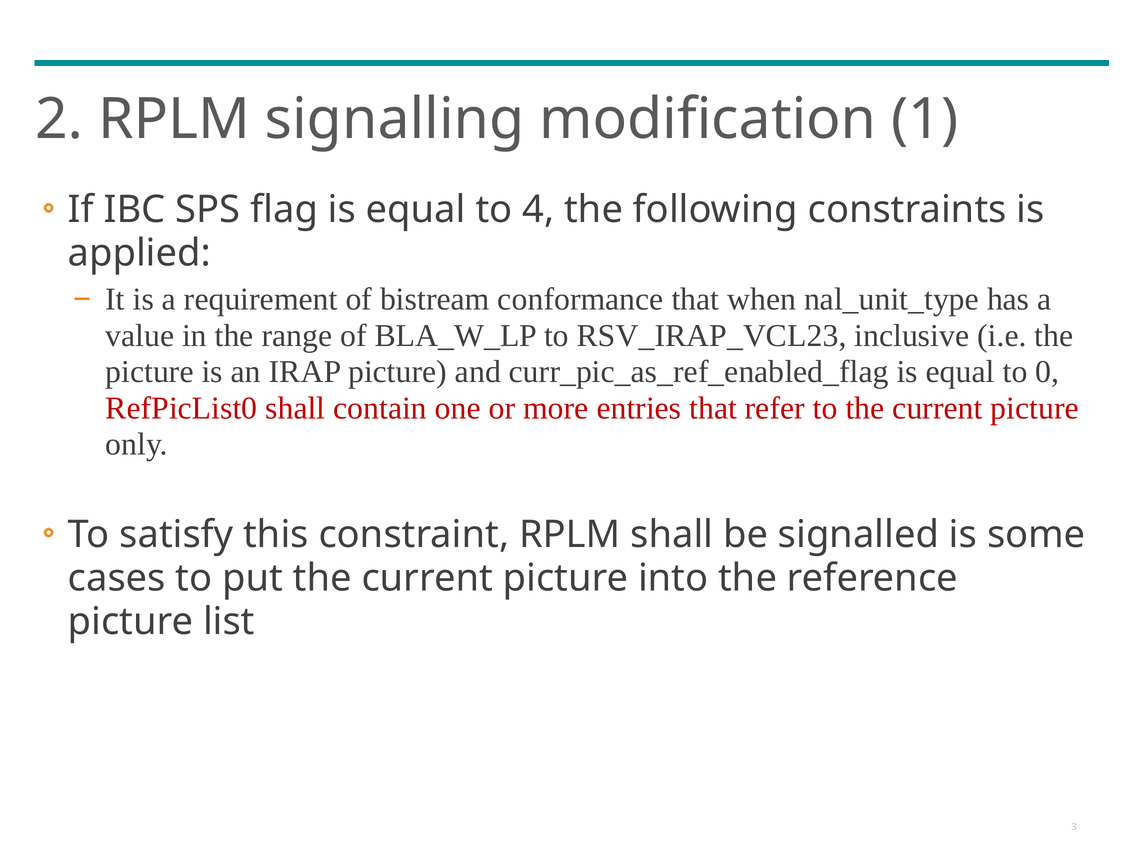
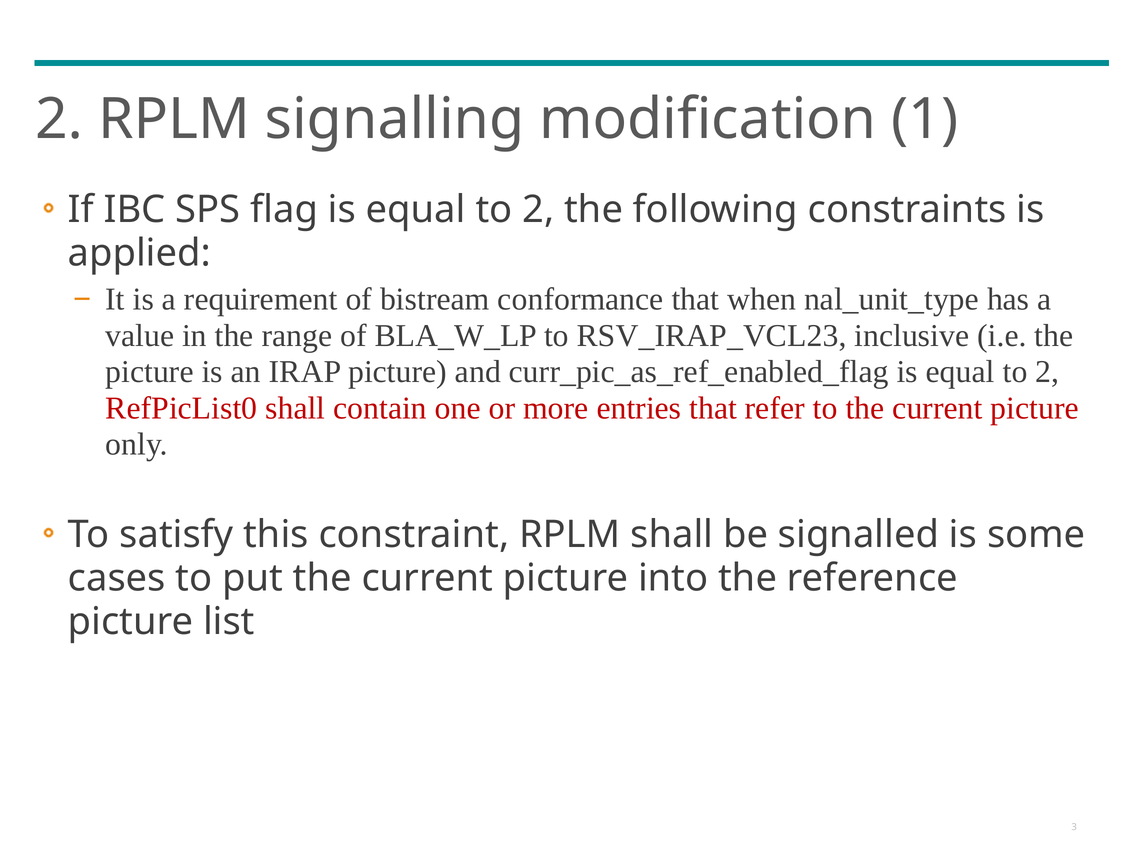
4 at (538, 210): 4 -> 2
0 at (1047, 372): 0 -> 2
